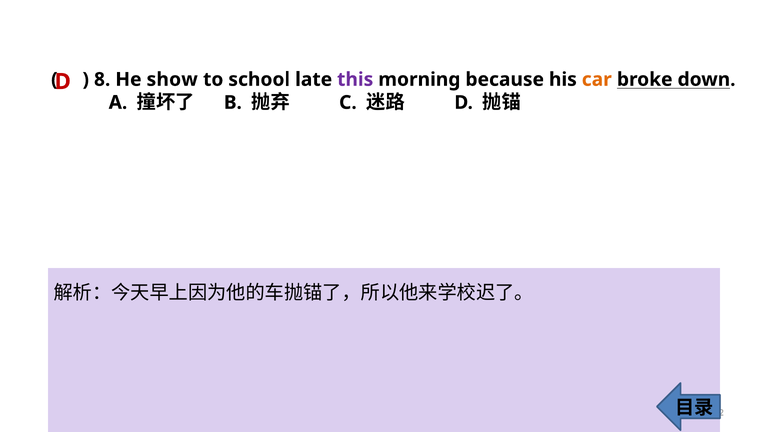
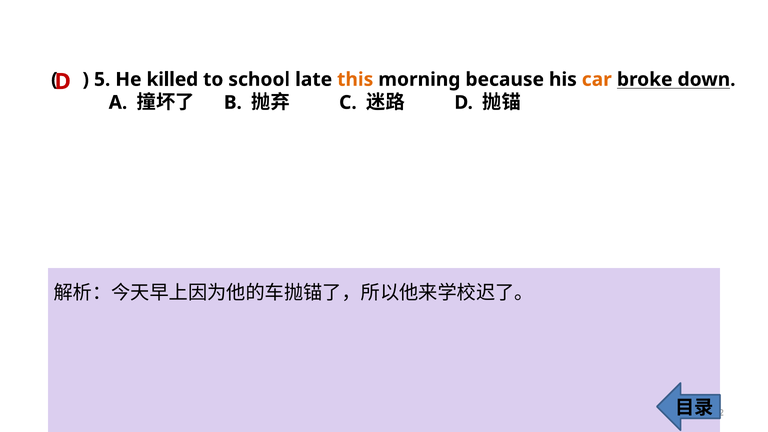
8: 8 -> 5
show: show -> killed
this colour: purple -> orange
